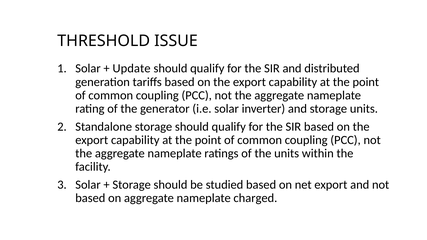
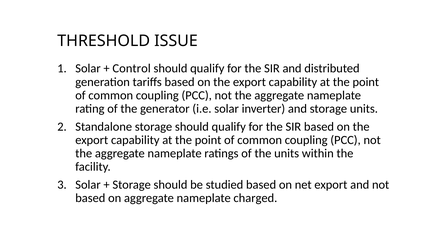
Update: Update -> Control
